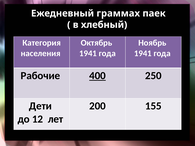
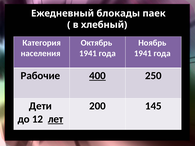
граммах: граммах -> блокады
155: 155 -> 145
лет underline: none -> present
